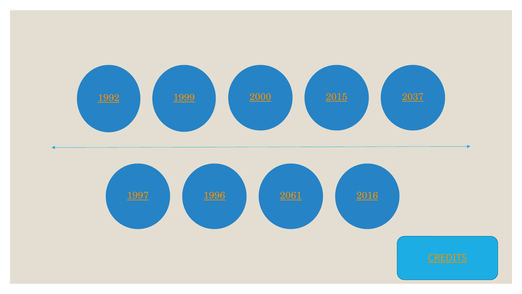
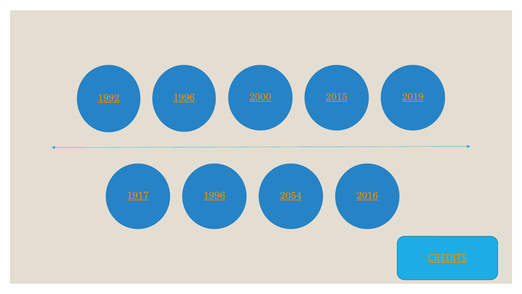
2037: 2037 -> 2019
1999 at (184, 98): 1999 -> 1996
1997: 1997 -> 1917
2061: 2061 -> 2054
